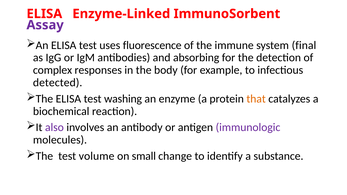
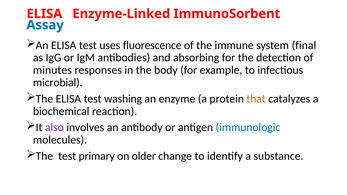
Assay colour: purple -> blue
complex: complex -> minutes
detected: detected -> microbial
immunologic colour: purple -> blue
volume: volume -> primary
small: small -> older
